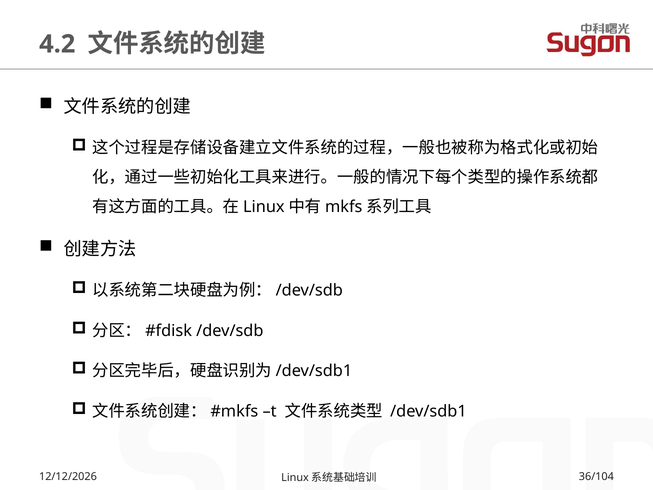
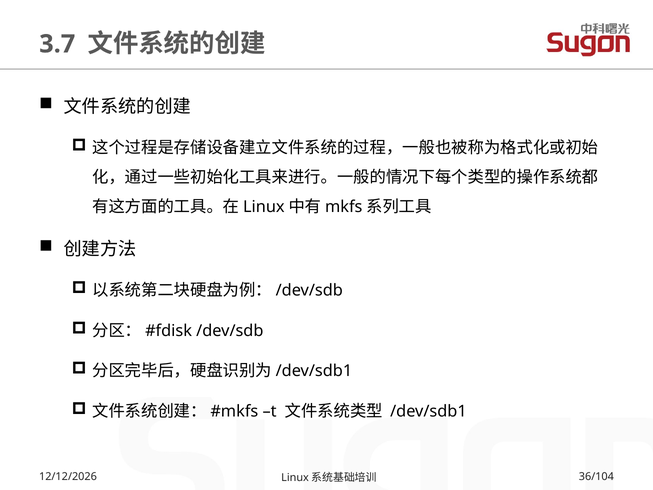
4.2: 4.2 -> 3.7
